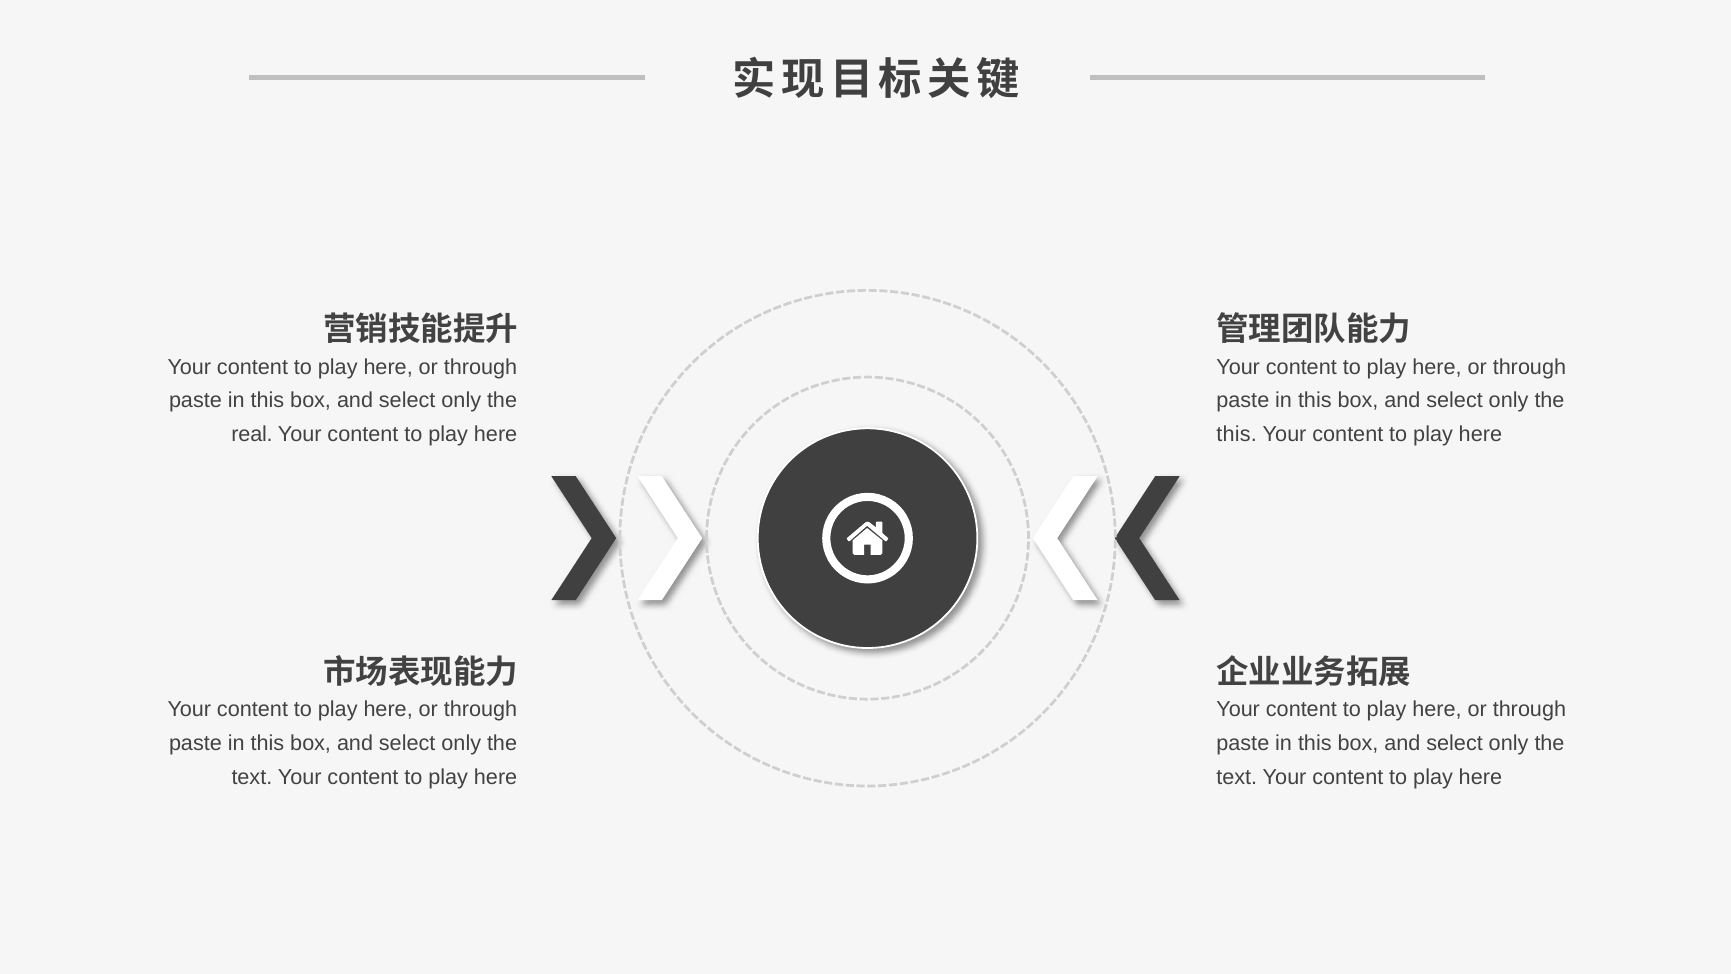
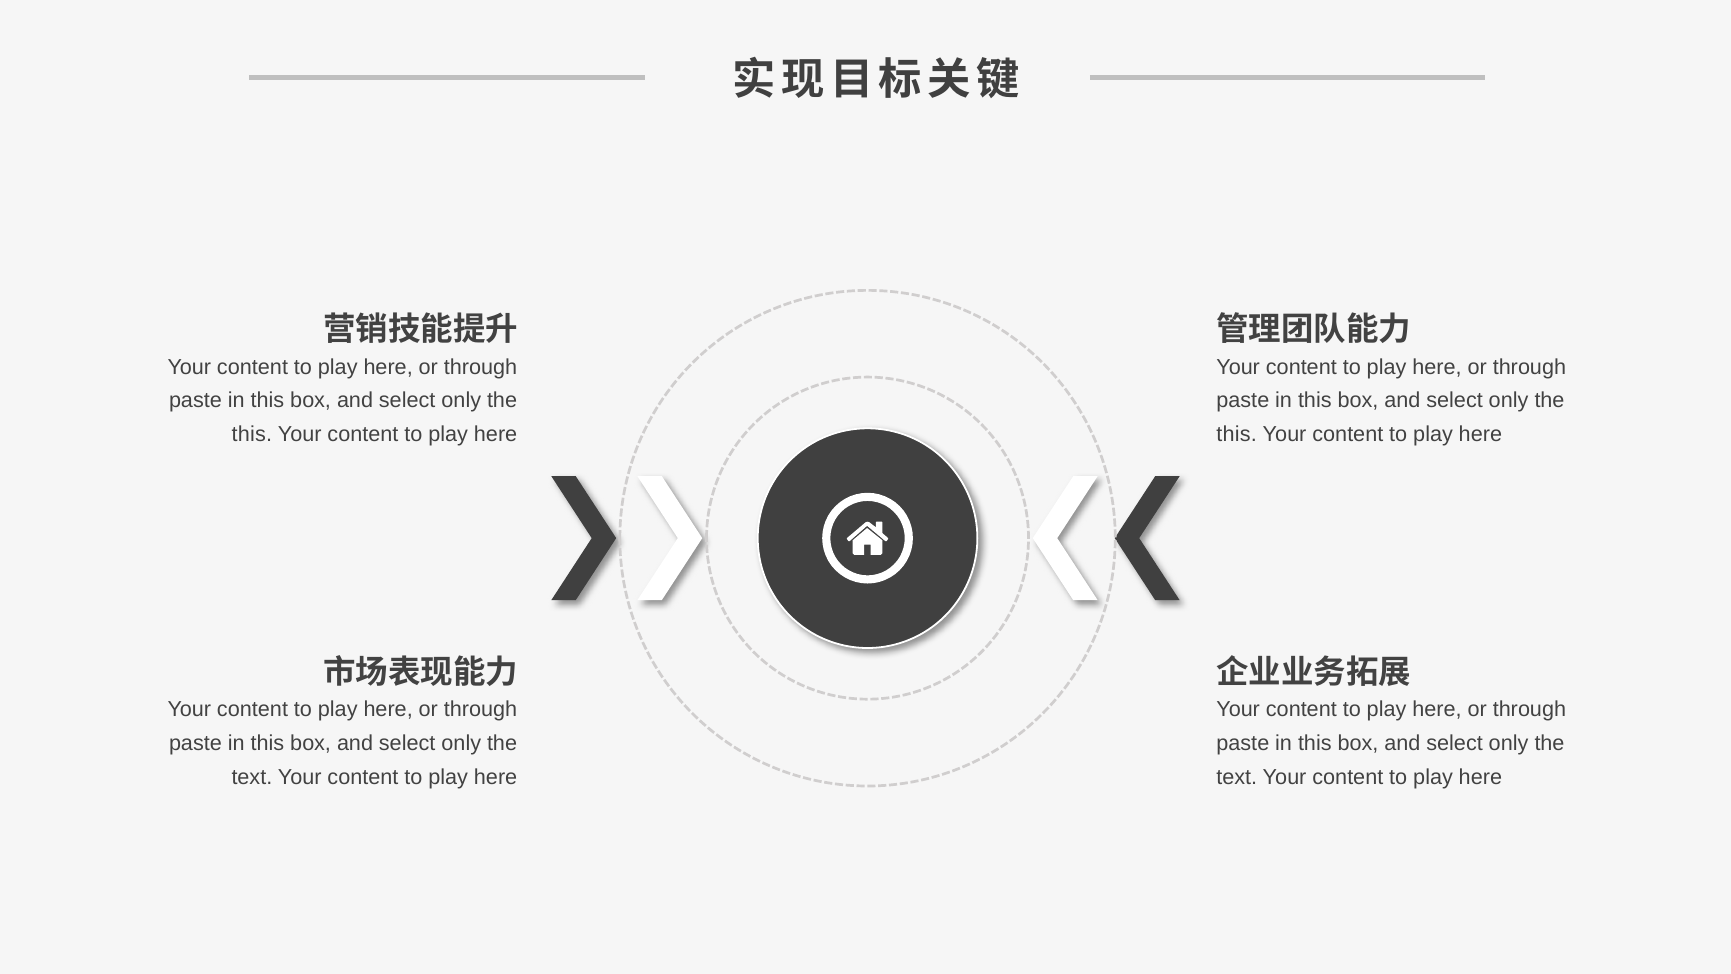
real at (252, 434): real -> this
